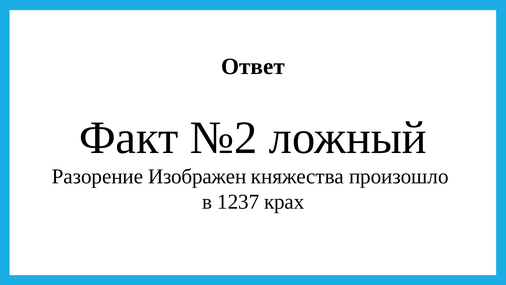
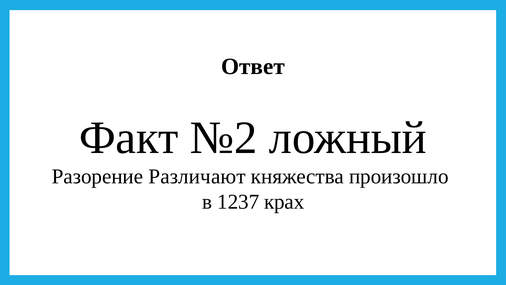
Изображен: Изображен -> Различают
